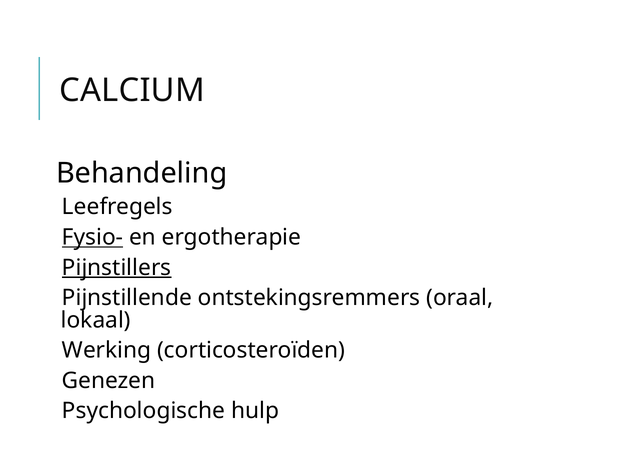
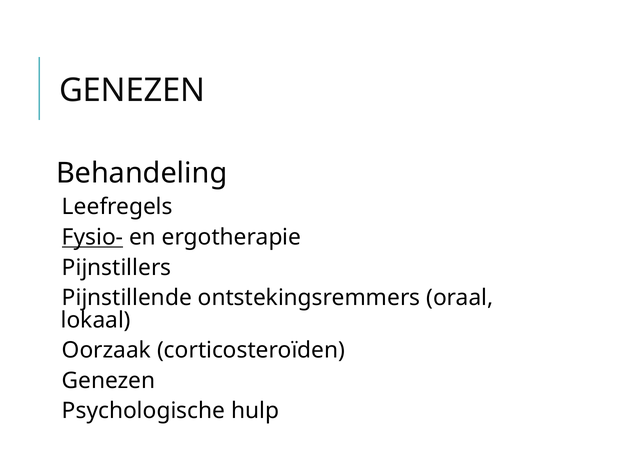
CALCIUM at (132, 91): CALCIUM -> GENEZEN
Pijnstillers underline: present -> none
Werking: Werking -> Oorzaak
